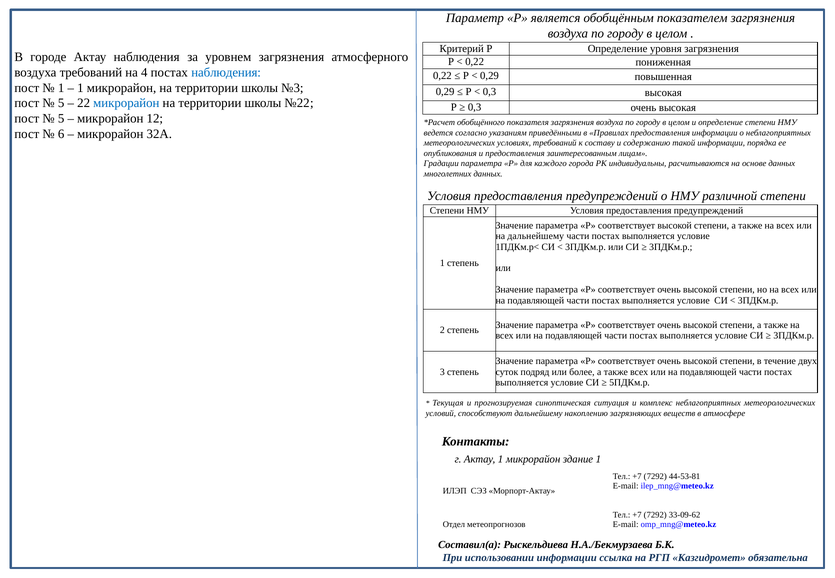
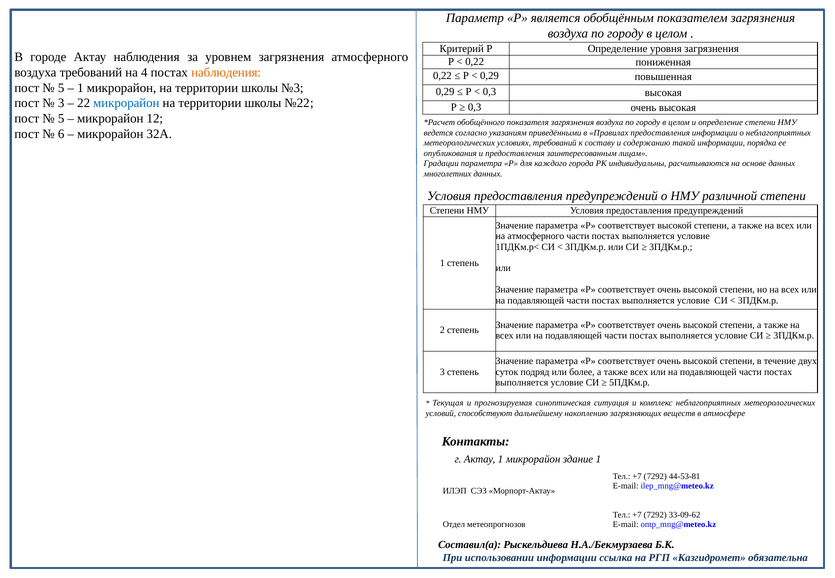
наблюдения at (226, 72) colour: blue -> orange
1 at (61, 88): 1 -> 5
5 at (61, 103): 5 -> 3
на дальнейшему: дальнейшему -> атмосферного
